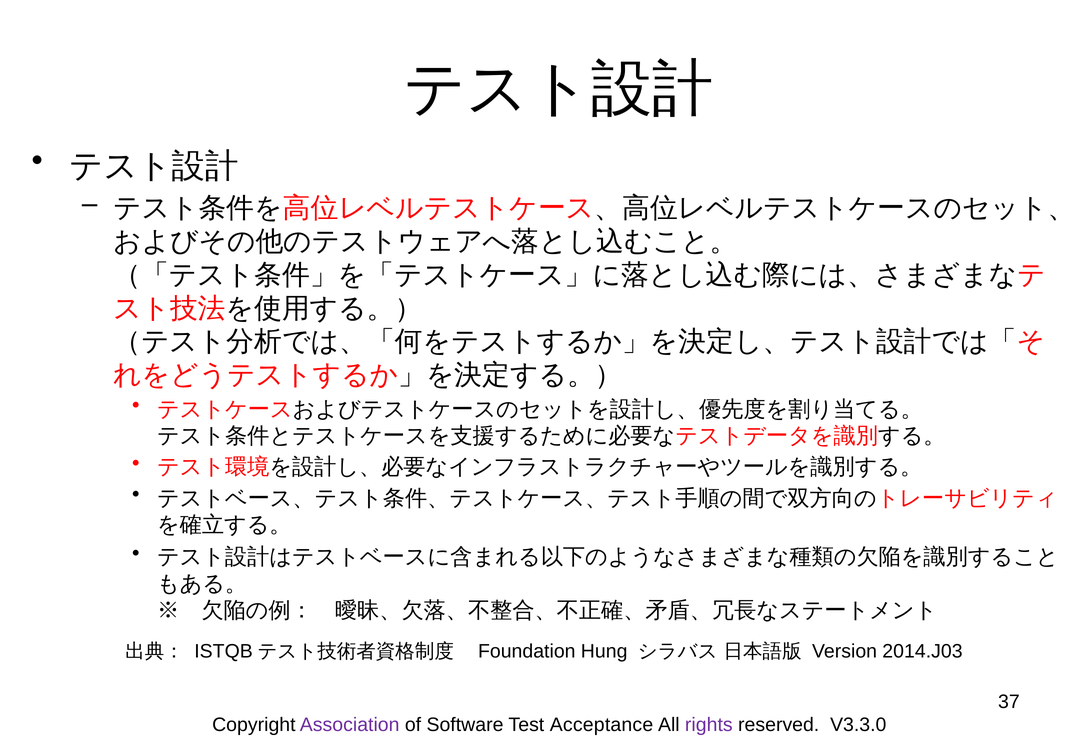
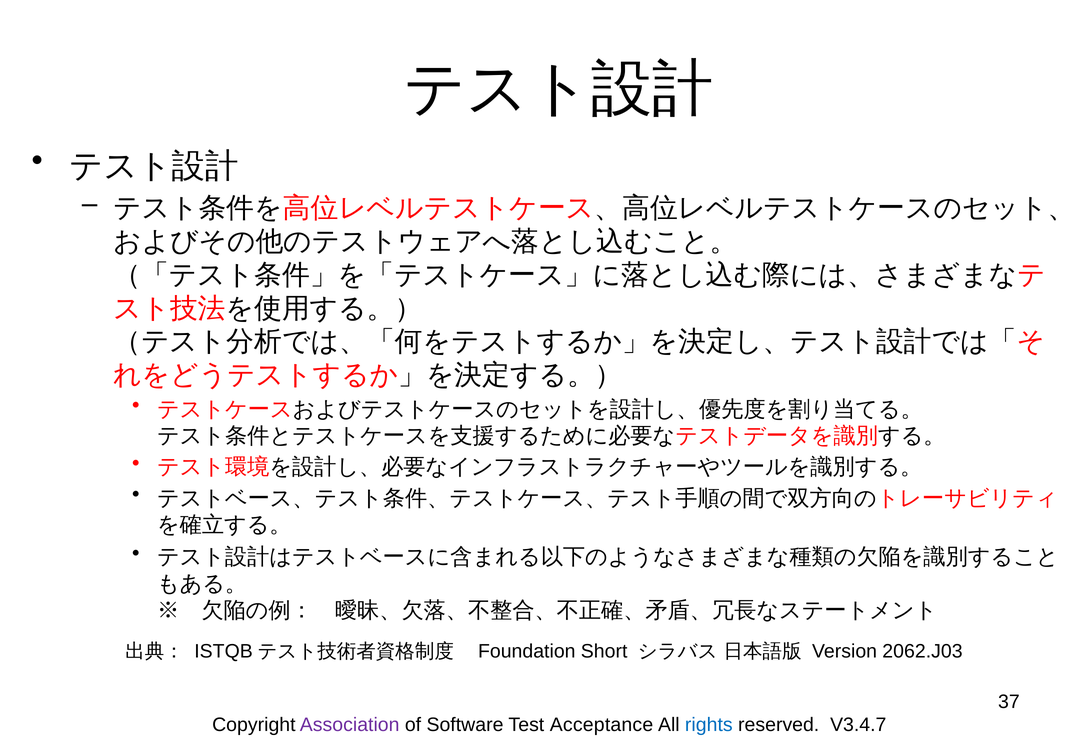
Hung: Hung -> Short
2014.J03: 2014.J03 -> 2062.J03
rights colour: purple -> blue
V3.3.0: V3.3.0 -> V3.4.7
